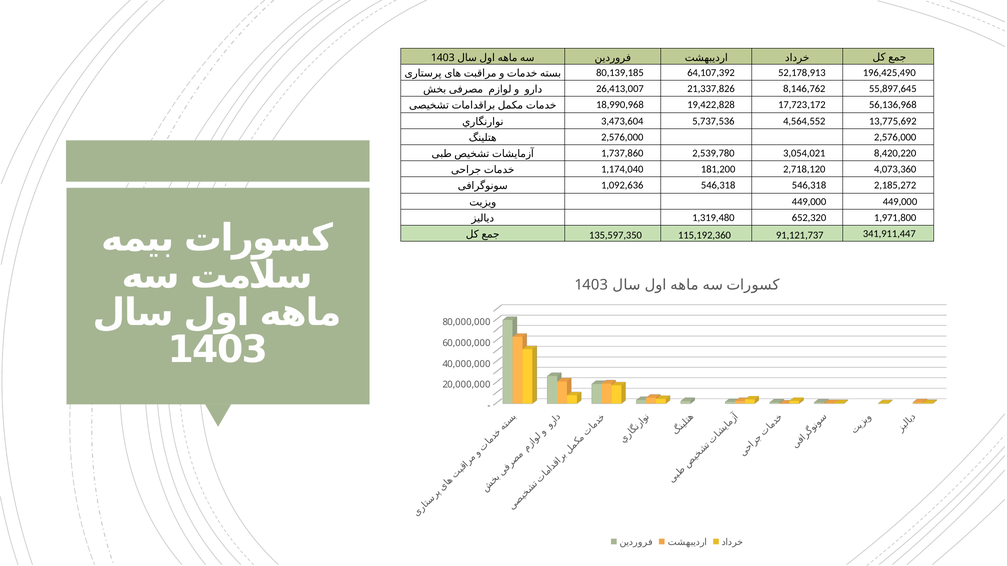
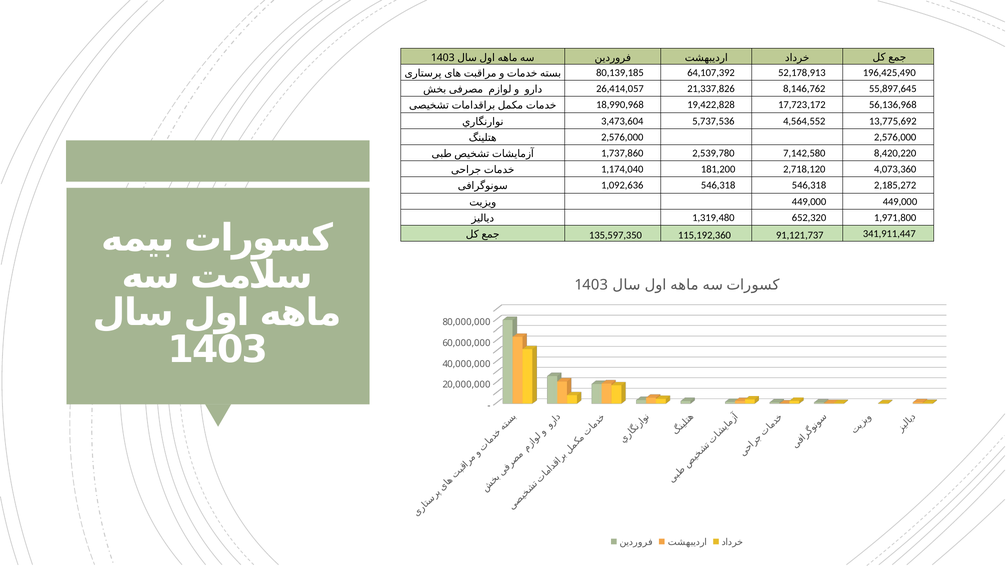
26,413,007: 26,413,007 -> 26,414,057
3,054,021: 3,054,021 -> 7,142,580
